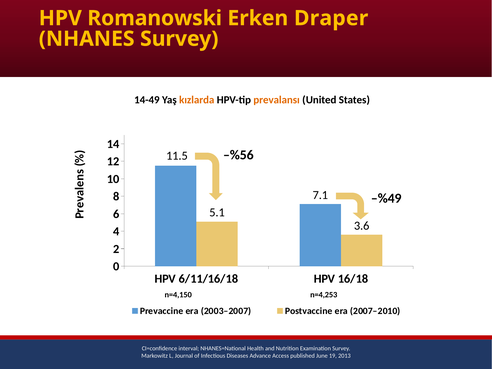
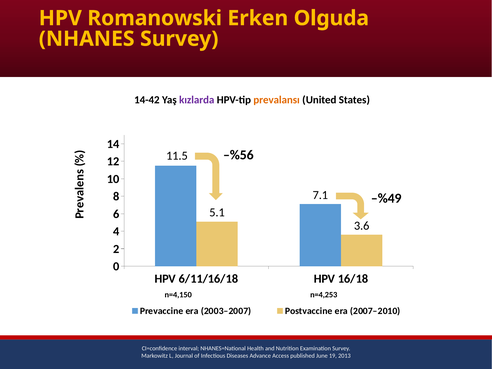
Draper: Draper -> Olguda
14-49: 14-49 -> 14-42
kızlarda colour: orange -> purple
